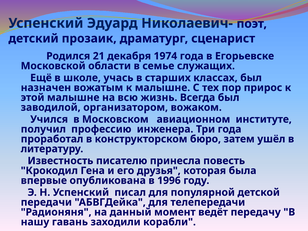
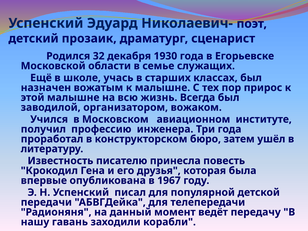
21: 21 -> 32
1974: 1974 -> 1930
1996: 1996 -> 1967
